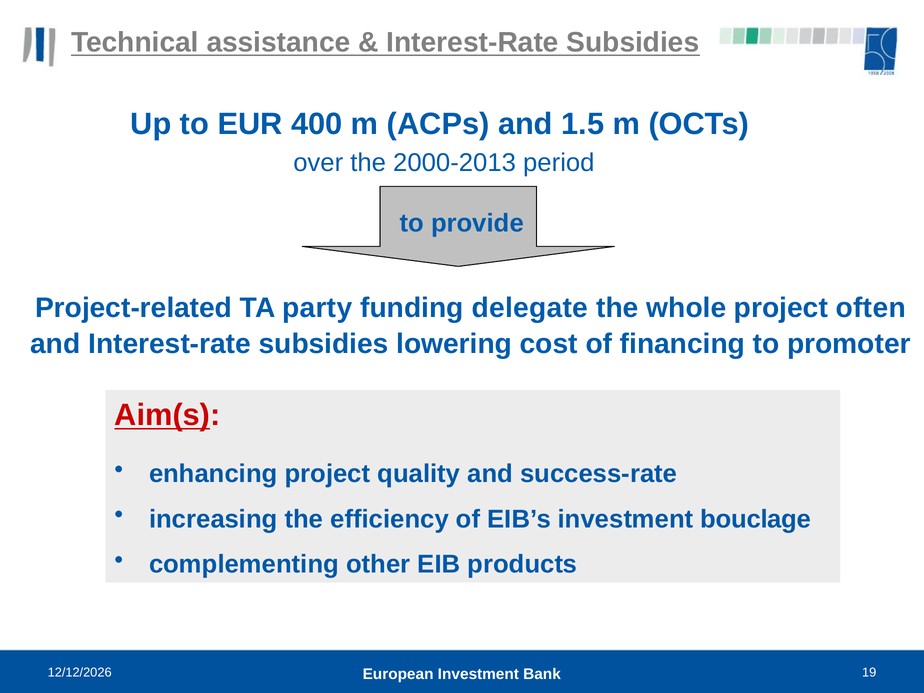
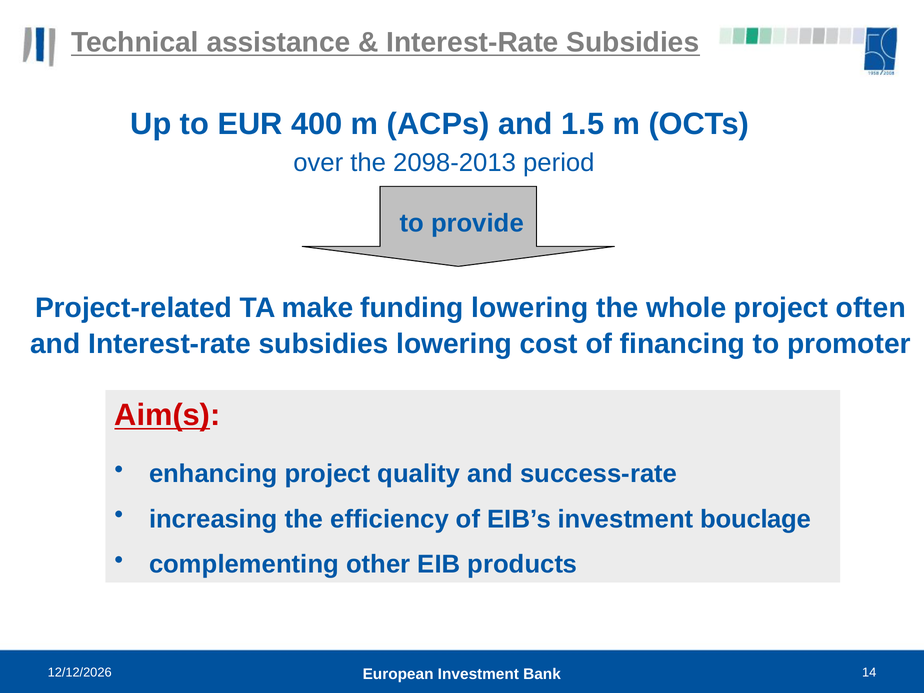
2000-2013: 2000-2013 -> 2098-2013
party: party -> make
funding delegate: delegate -> lowering
19: 19 -> 14
